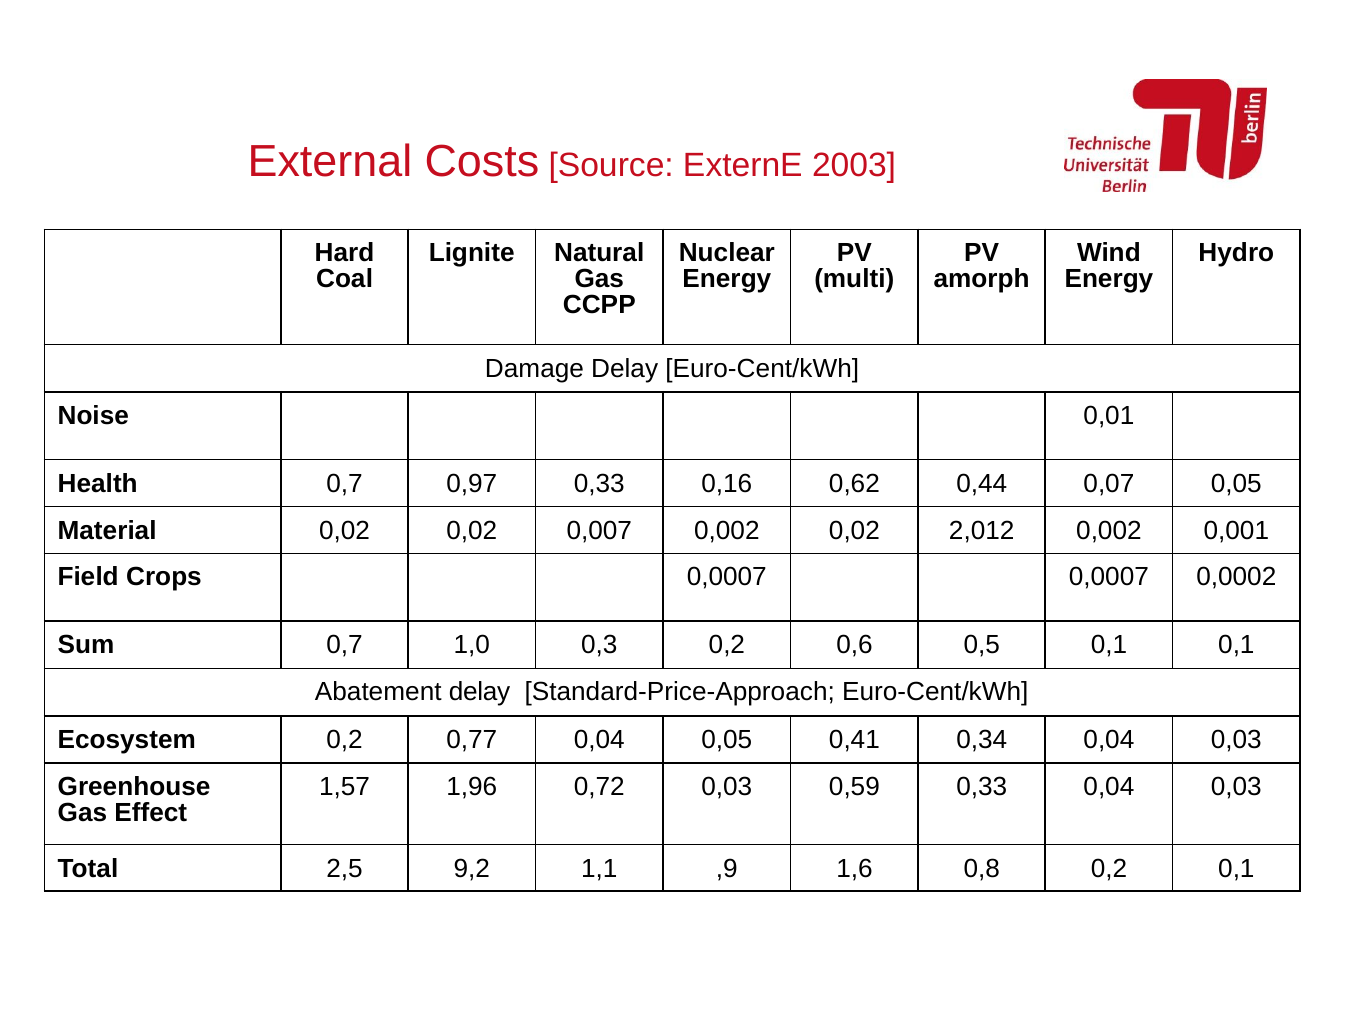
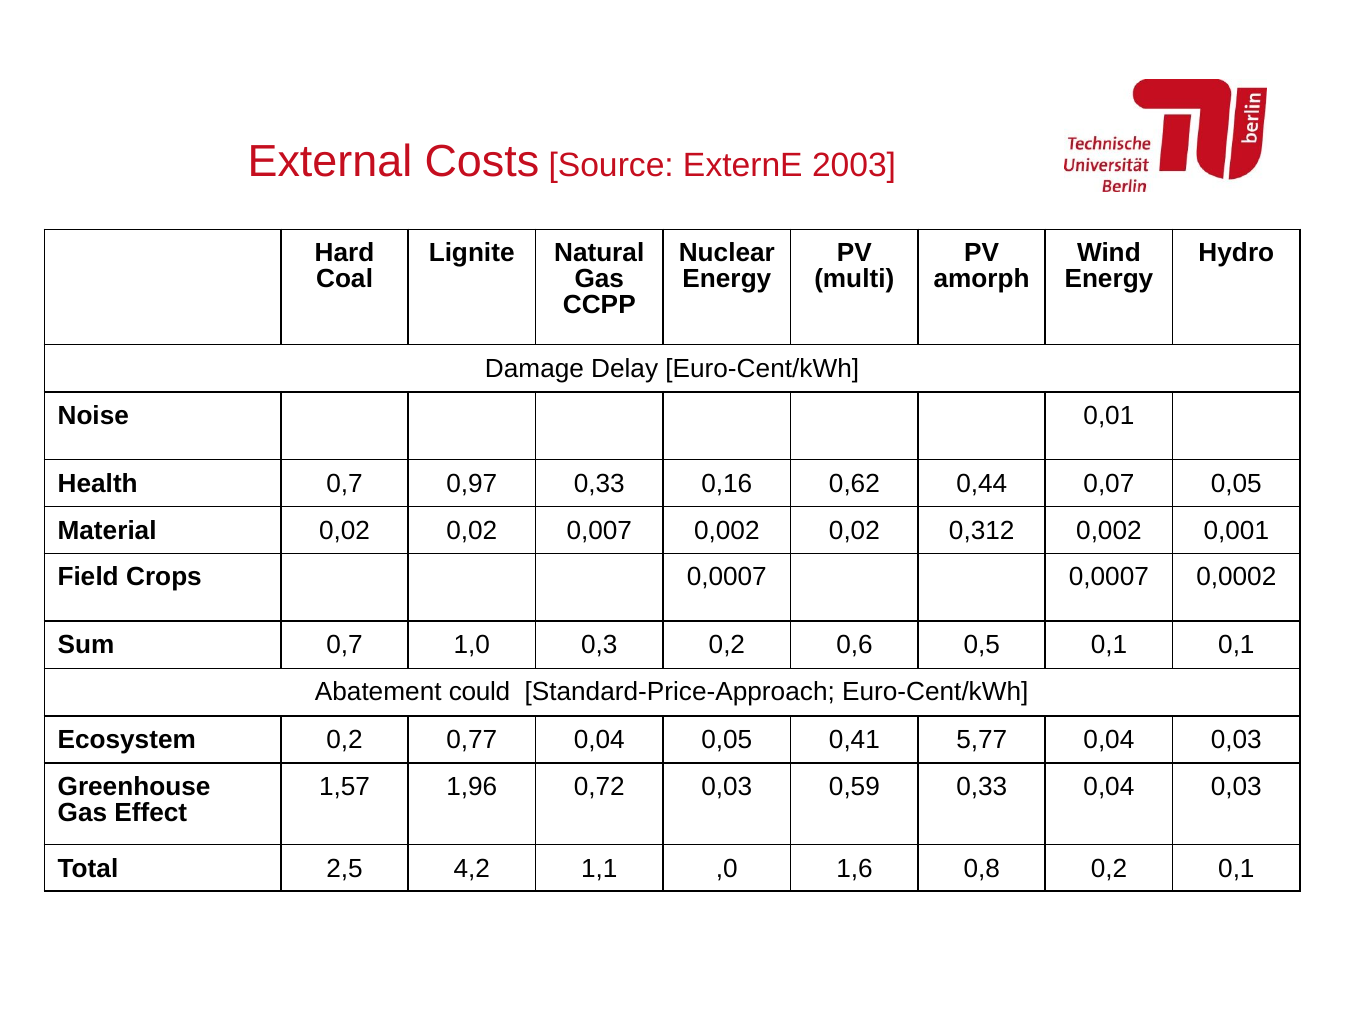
2,012: 2,012 -> 0,312
Abatement delay: delay -> could
0,34: 0,34 -> 5,77
9,2: 9,2 -> 4,2
,9: ,9 -> ,0
